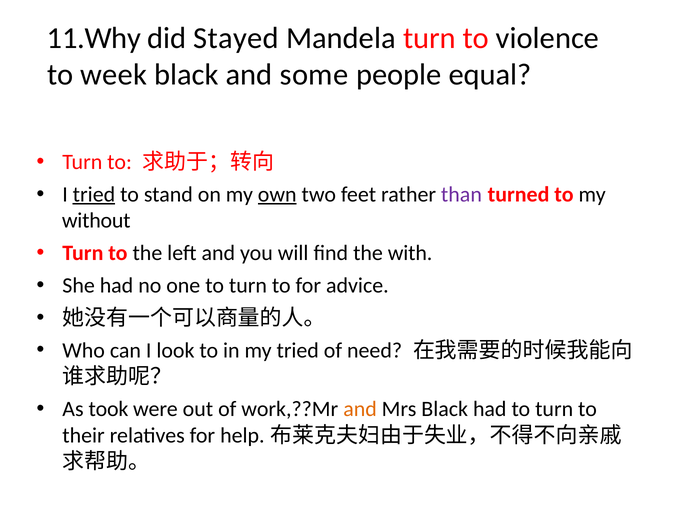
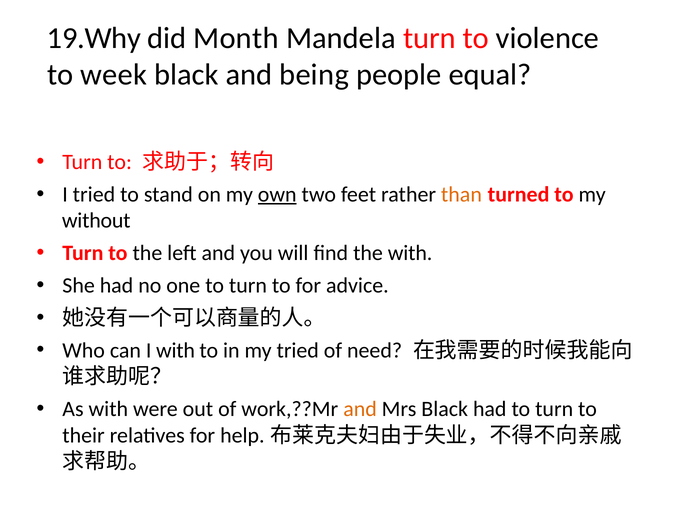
11.Why: 11.Why -> 19.Why
Stayed: Stayed -> Month
some: some -> being
tried at (94, 195) underline: present -> none
than colour: purple -> orange
I look: look -> with
As took: took -> with
